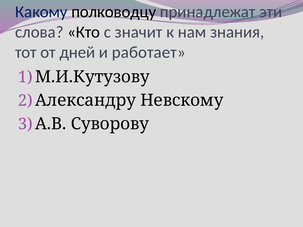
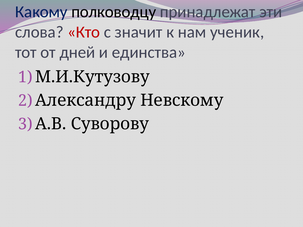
Кто colour: black -> red
знания: знания -> ученик
работает: работает -> единства
